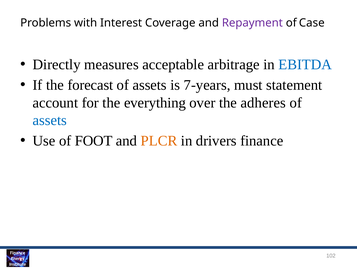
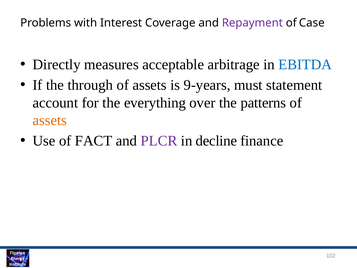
forecast: forecast -> through
7-years: 7-years -> 9-years
adheres: adheres -> patterns
assets at (50, 120) colour: blue -> orange
FOOT: FOOT -> FACT
PLCR colour: orange -> purple
drivers: drivers -> decline
